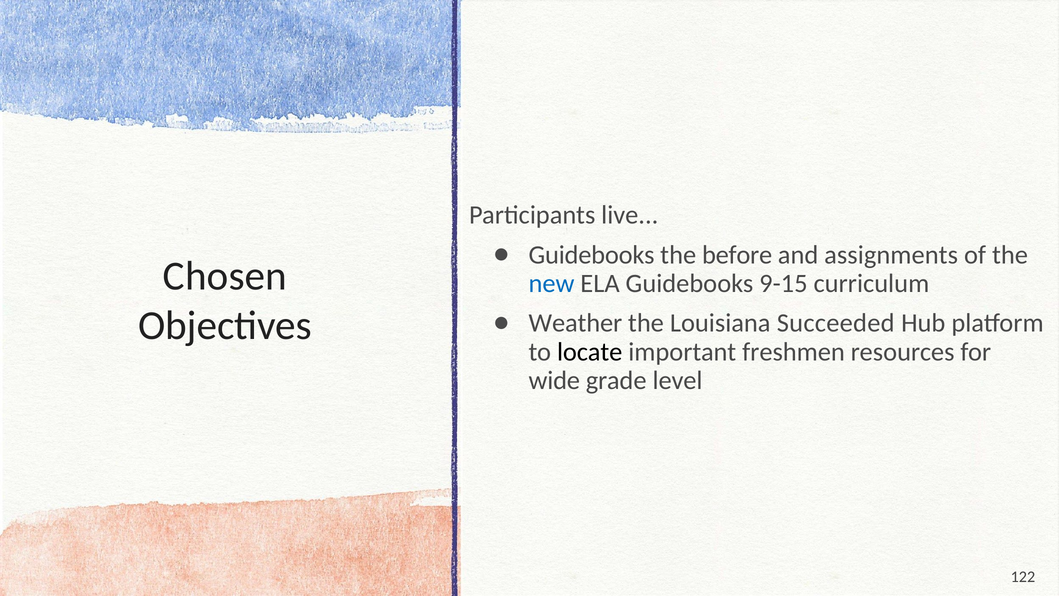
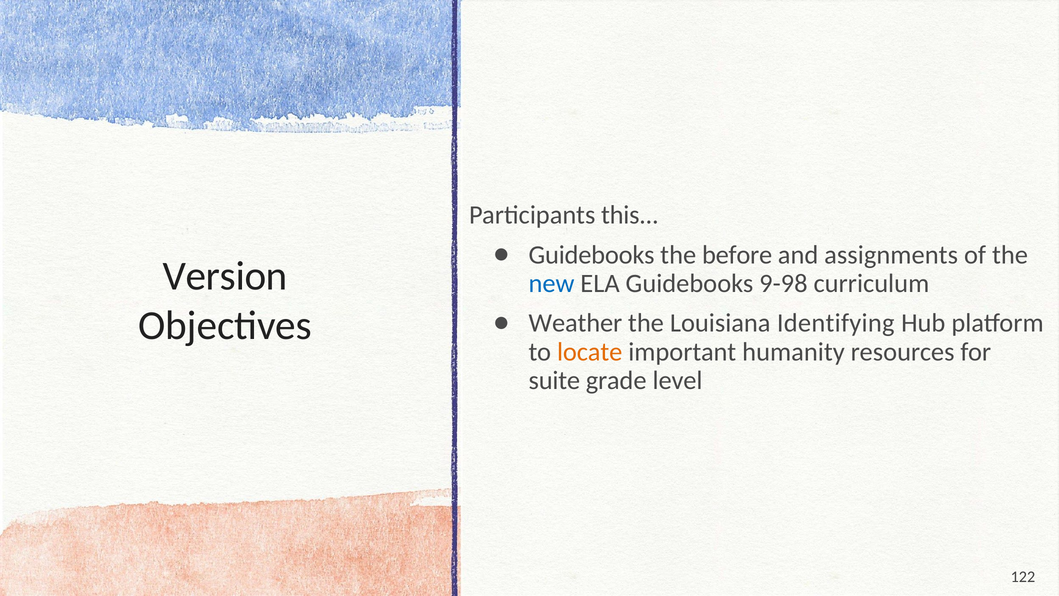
live: live -> this
Chosen: Chosen -> Version
9-15: 9-15 -> 9-98
Succeeded: Succeeded -> Identifying
locate colour: black -> orange
freshmen: freshmen -> humanity
wide: wide -> suite
